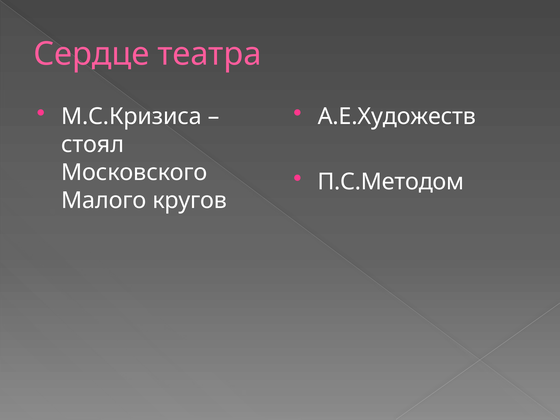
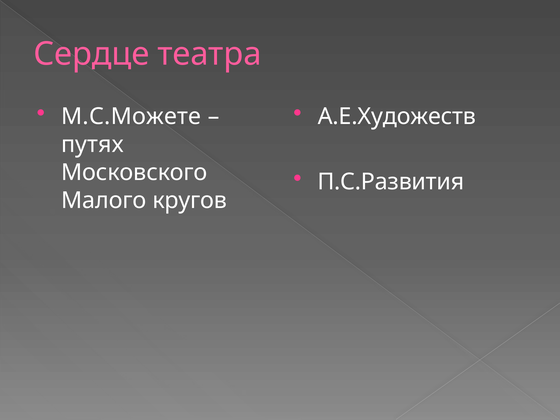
М.С.Кризиса: М.С.Кризиса -> М.С.Можете
стоял: стоял -> путях
П.С.Методом: П.С.Методом -> П.С.Развития
